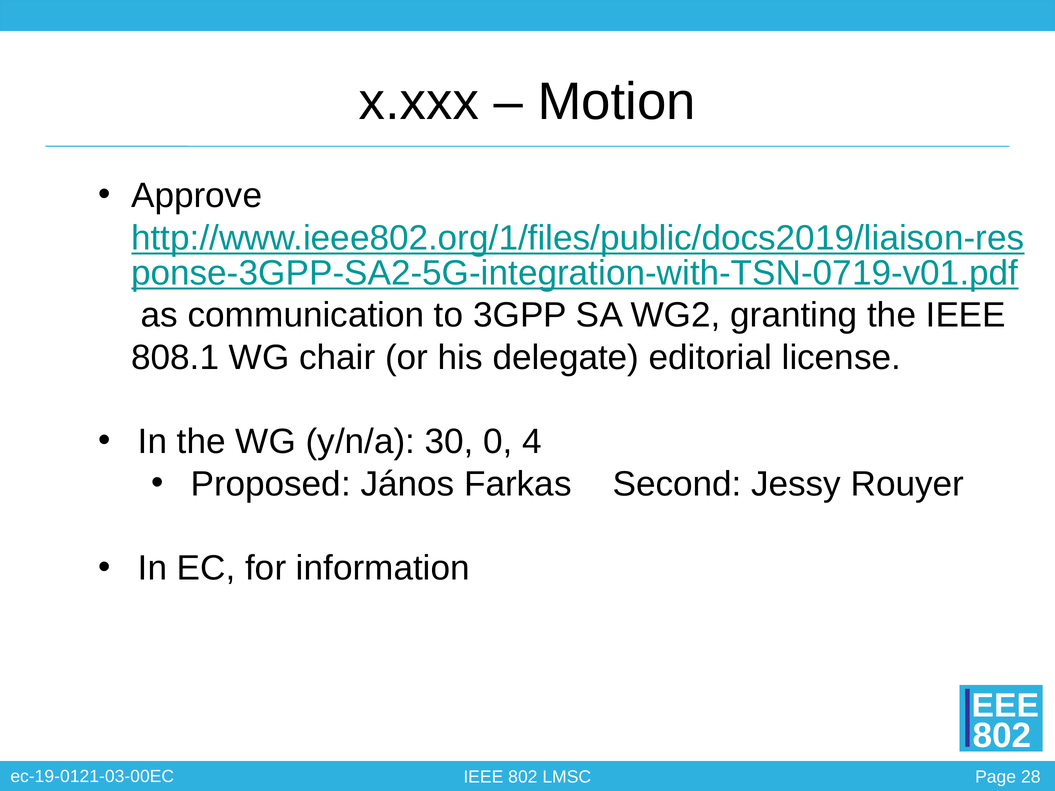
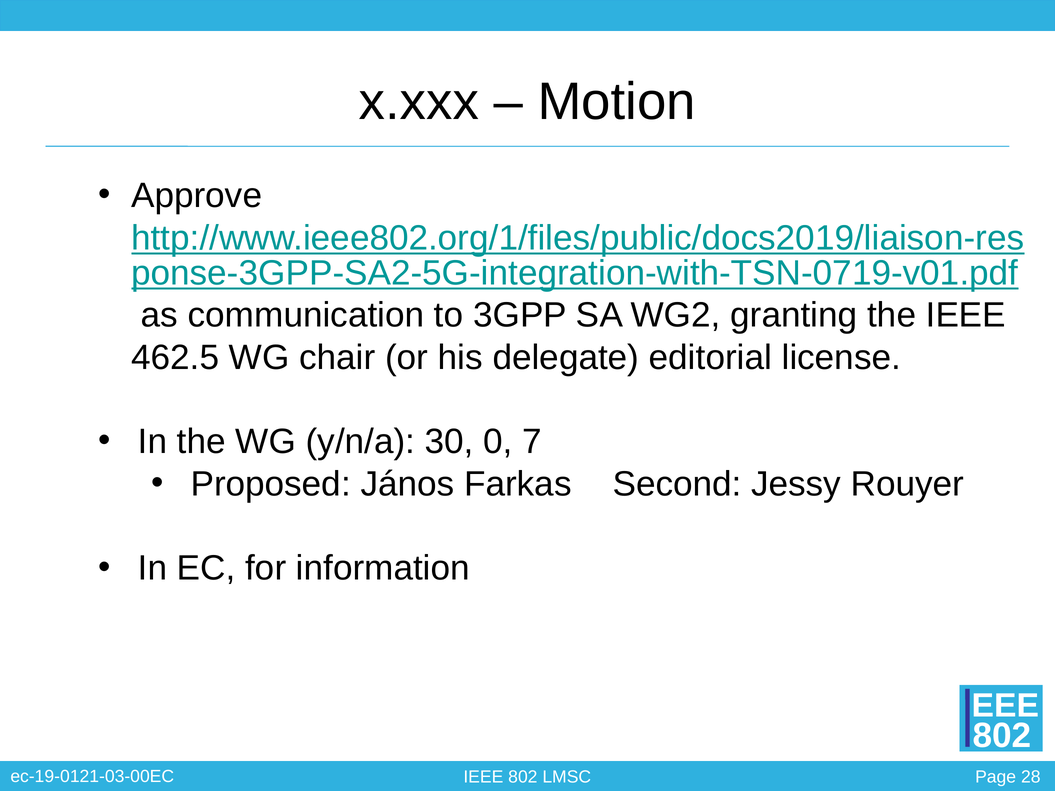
808.1: 808.1 -> 462.5
4: 4 -> 7
